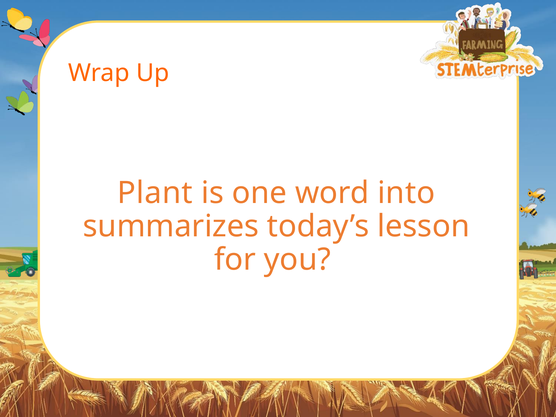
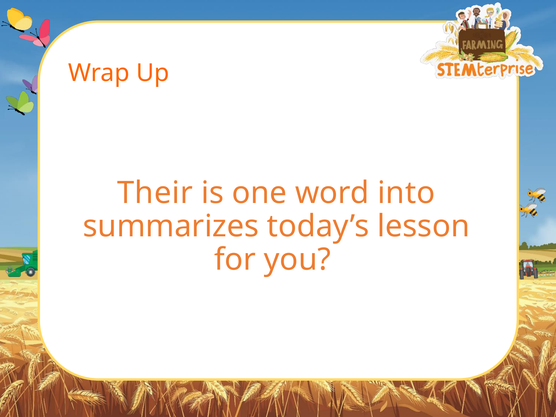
Plant: Plant -> Their
